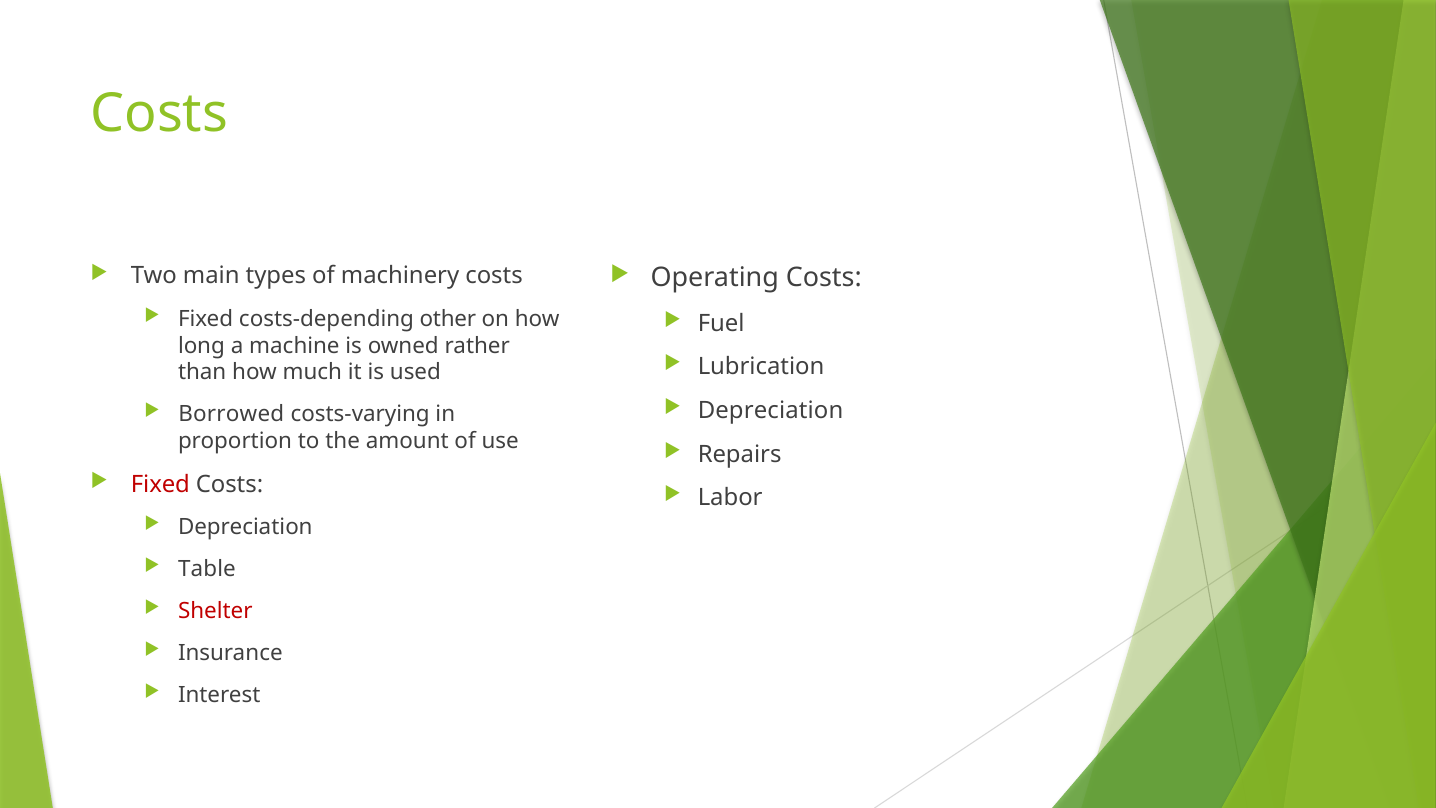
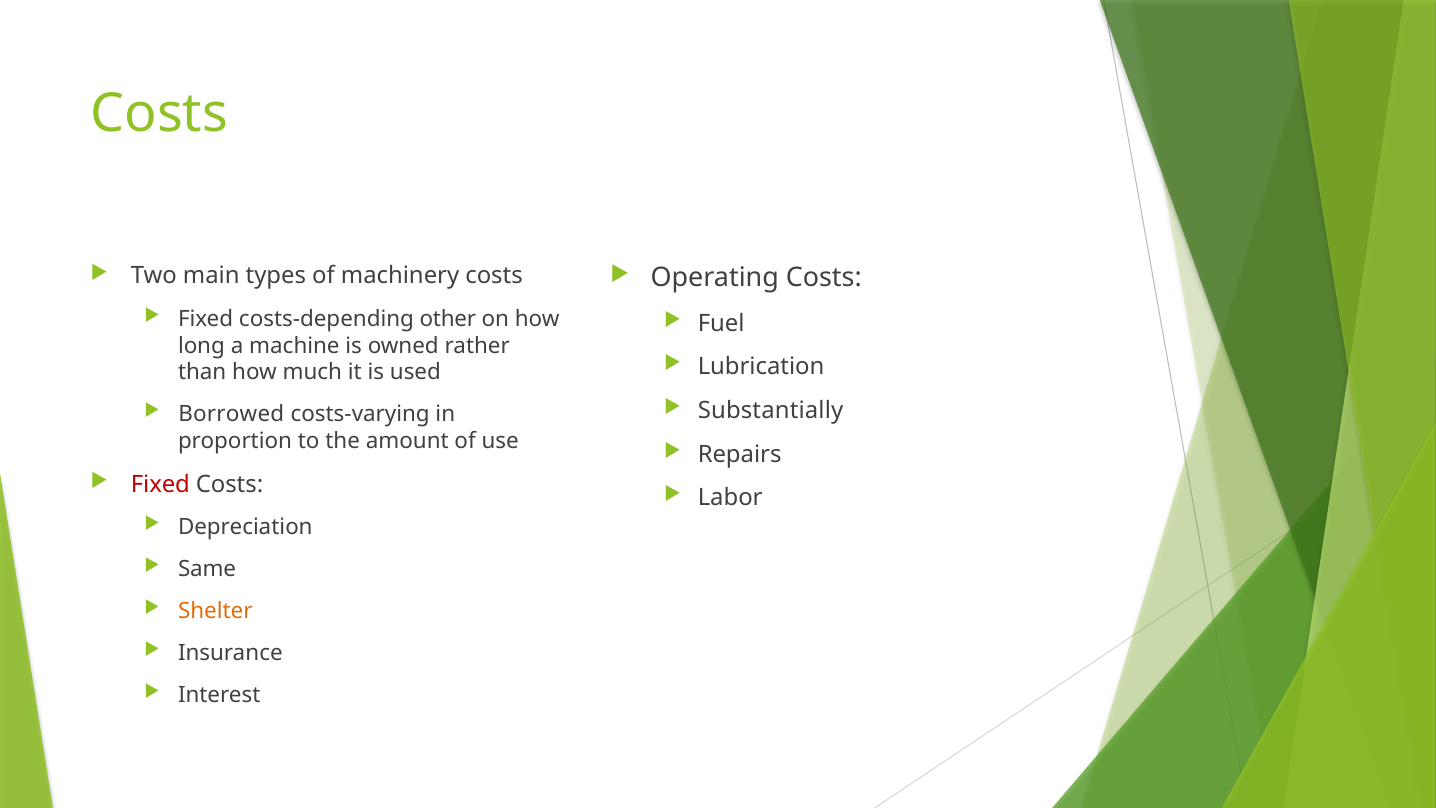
Depreciation at (771, 410): Depreciation -> Substantially
Table: Table -> Same
Shelter colour: red -> orange
